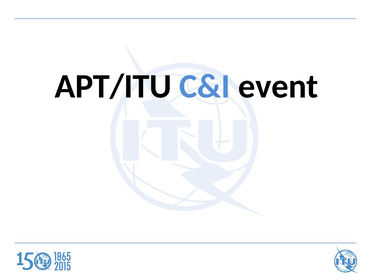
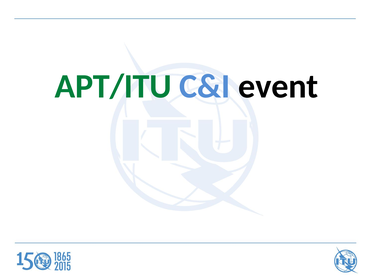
APT/ITU colour: black -> green
